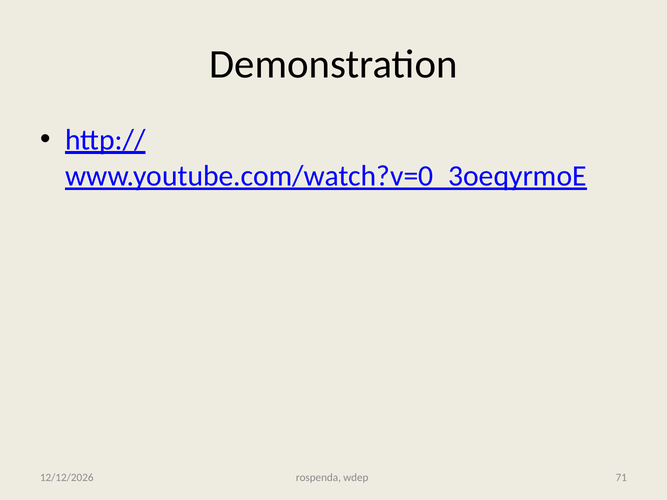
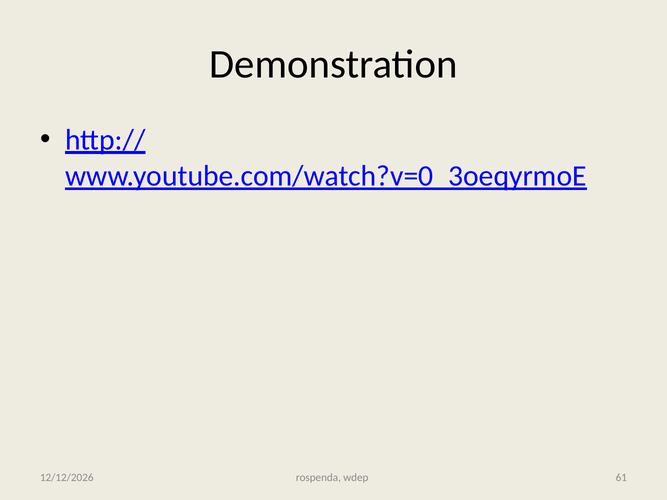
71: 71 -> 61
